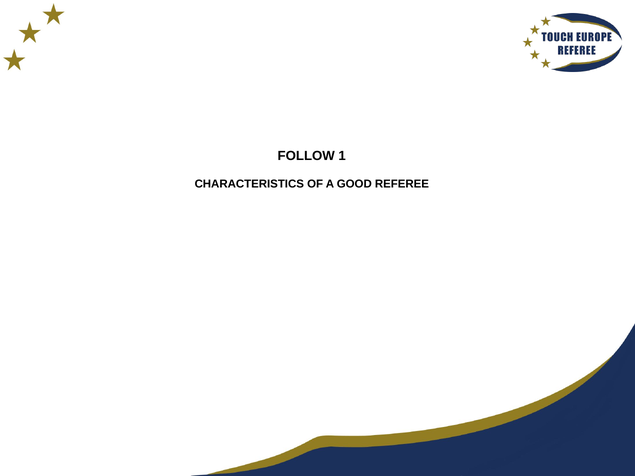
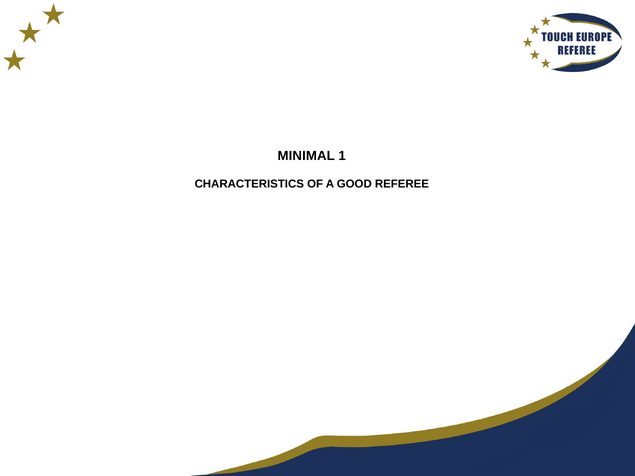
FOLLOW: FOLLOW -> MINIMAL
